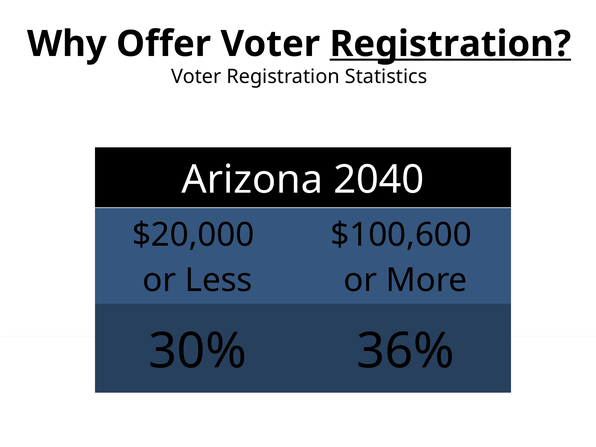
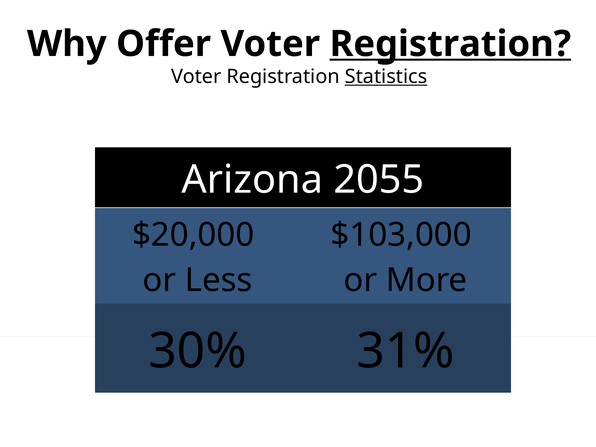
Statistics underline: none -> present
2040: 2040 -> 2055
$100,600: $100,600 -> $103,000
36%: 36% -> 31%
